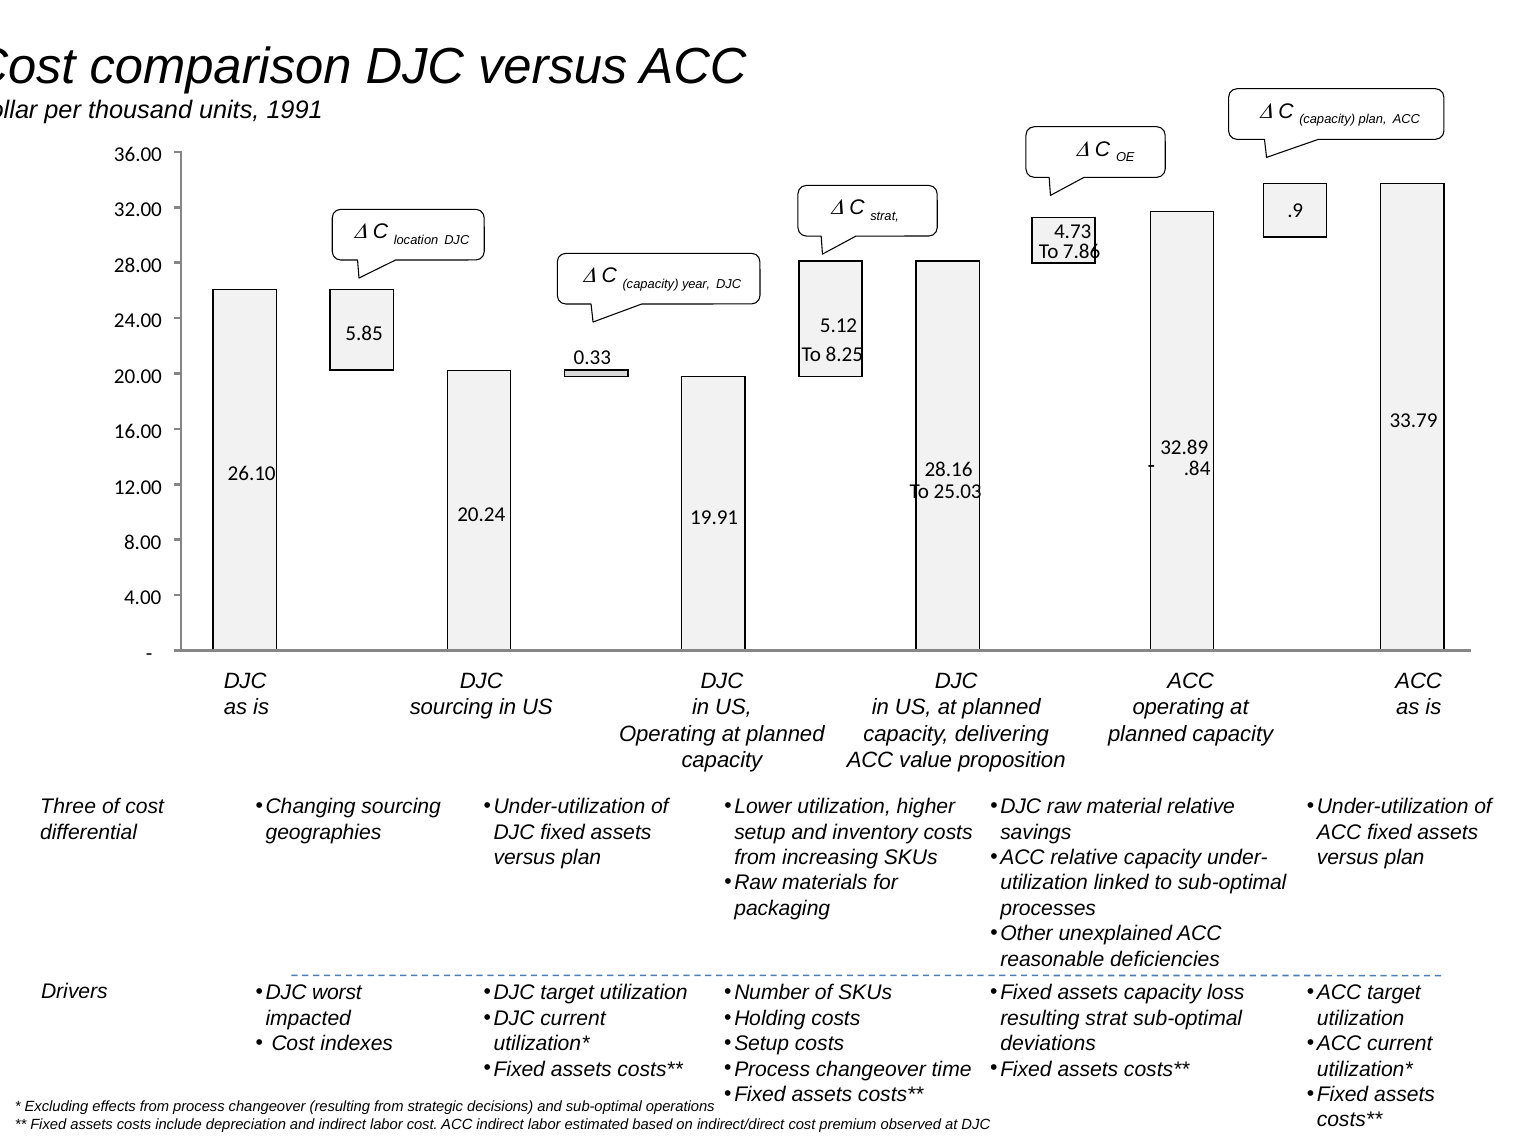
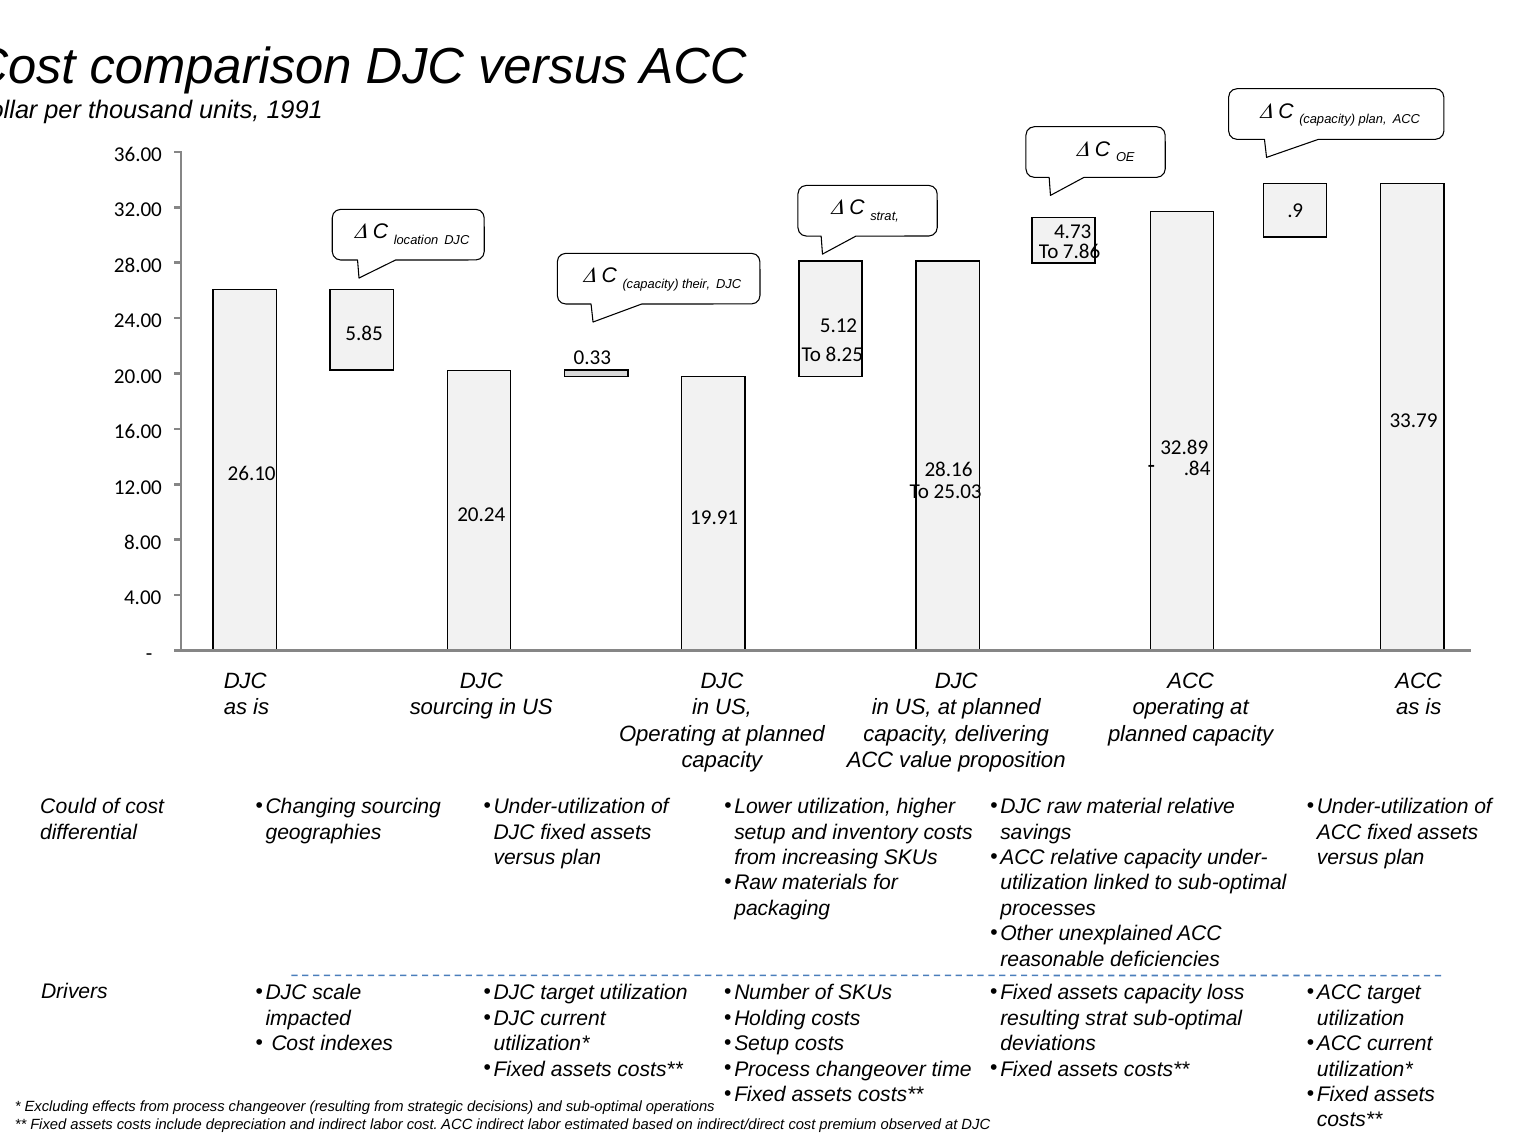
year: year -> their
Three: Three -> Could
worst: worst -> scale
